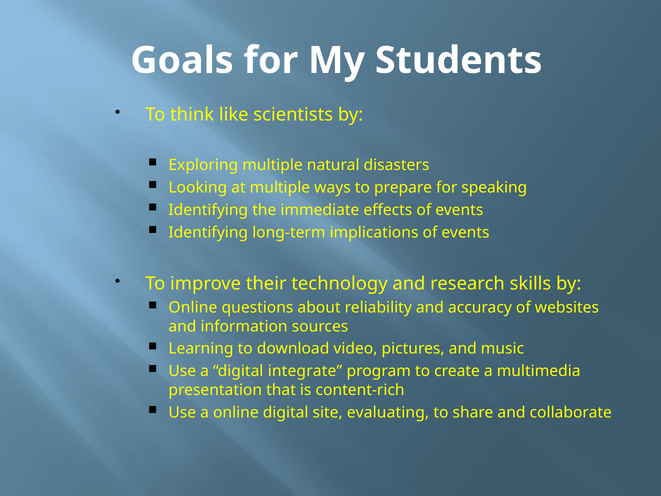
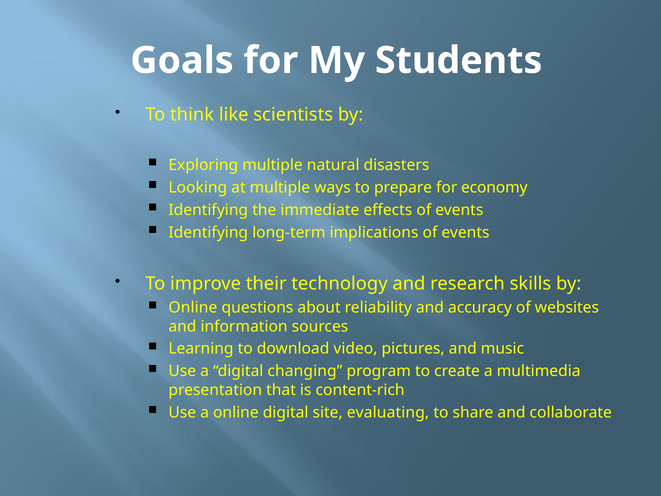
speaking: speaking -> economy
integrate: integrate -> changing
